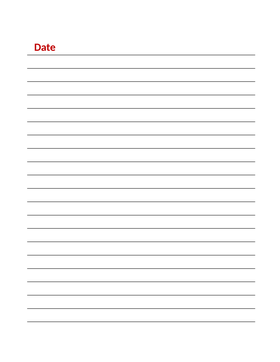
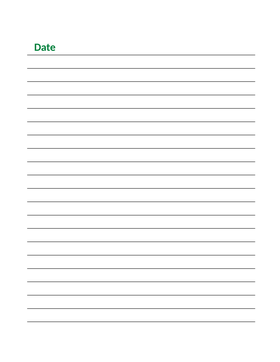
Date colour: red -> green
